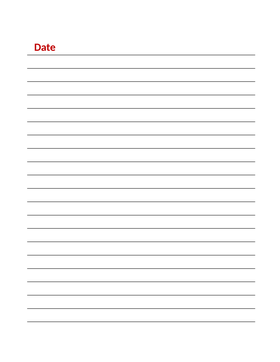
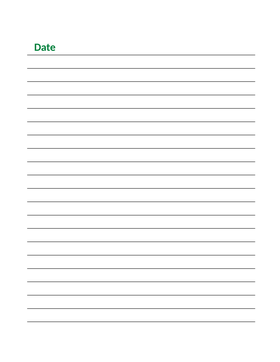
Date colour: red -> green
